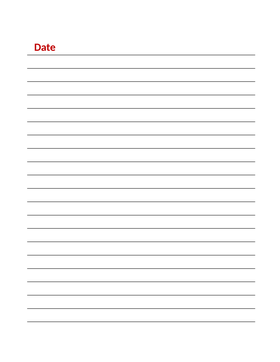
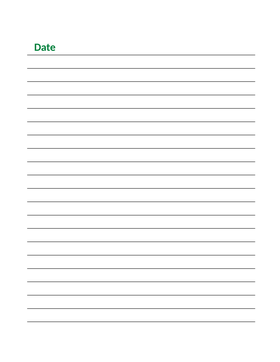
Date colour: red -> green
